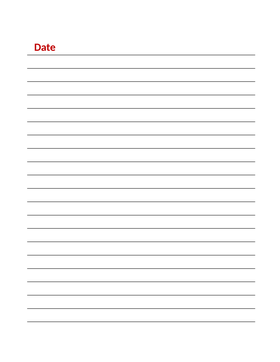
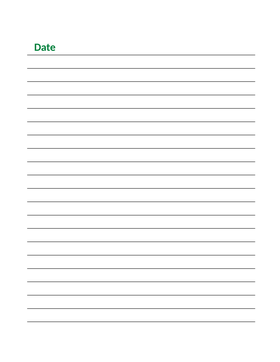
Date colour: red -> green
